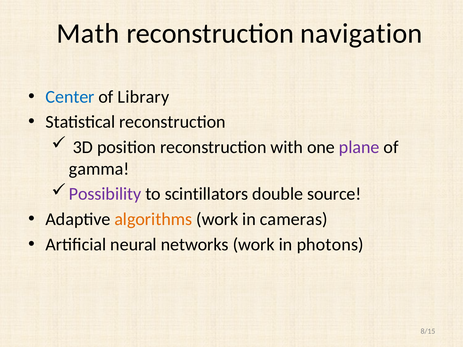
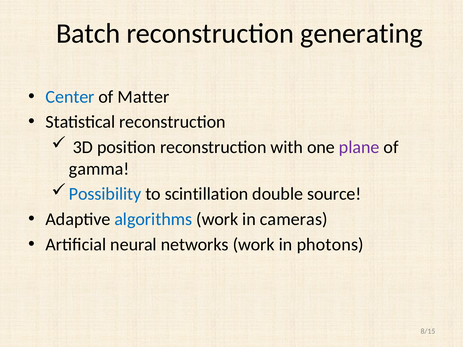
Math: Math -> Batch
navigation: navigation -> generating
Library: Library -> Matter
Possibility colour: purple -> blue
scintillators: scintillators -> scintillation
algorithms colour: orange -> blue
